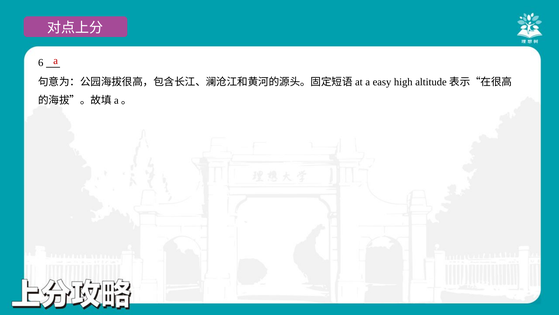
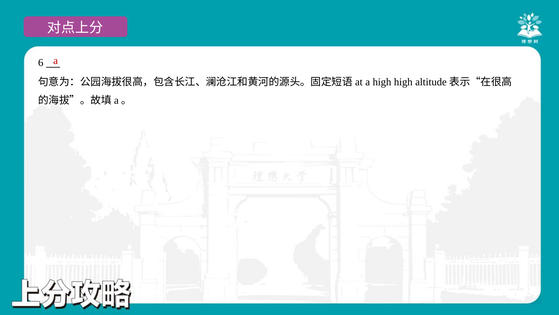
a easy: easy -> high
